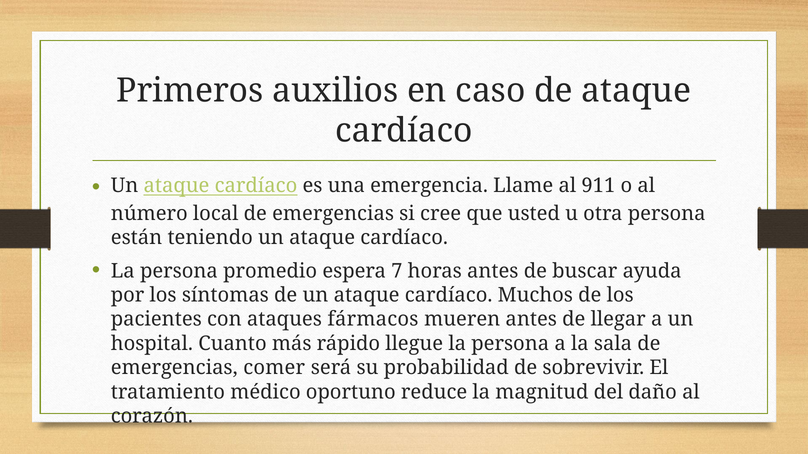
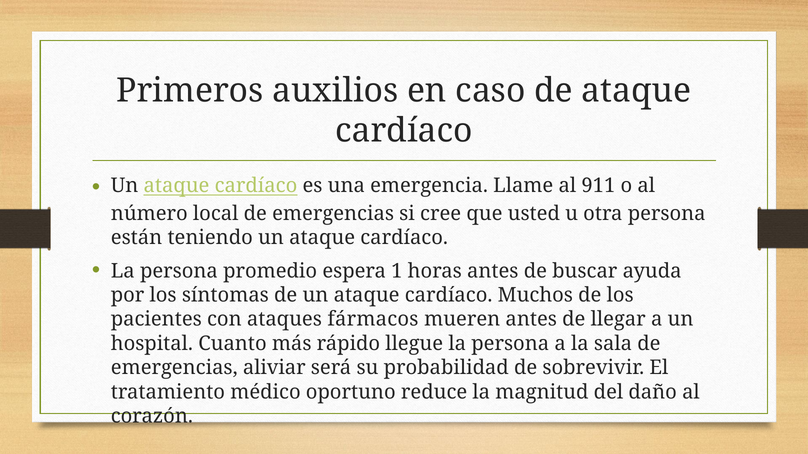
7: 7 -> 1
comer: comer -> aliviar
